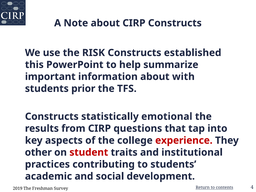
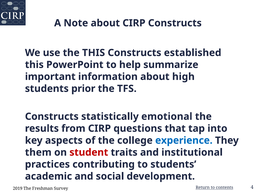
the RISK: RISK -> THIS
with: with -> high
experience colour: red -> blue
other: other -> them
